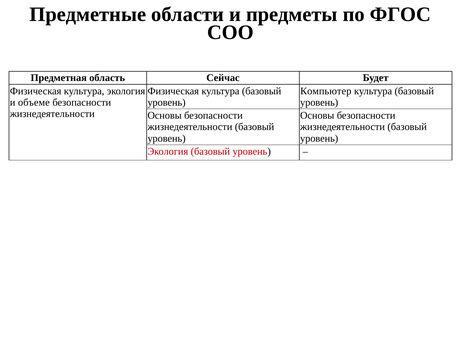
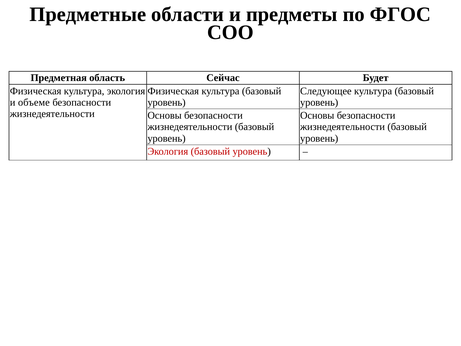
Компьютер: Компьютер -> Следующее
